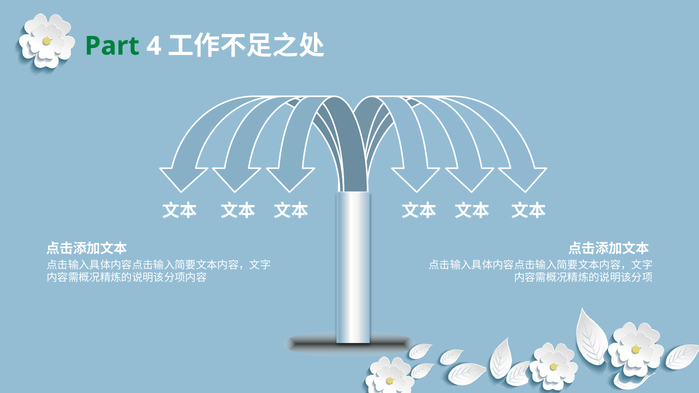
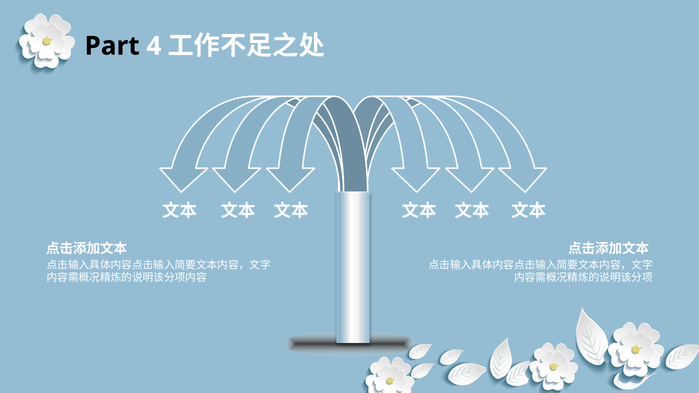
Part colour: green -> black
